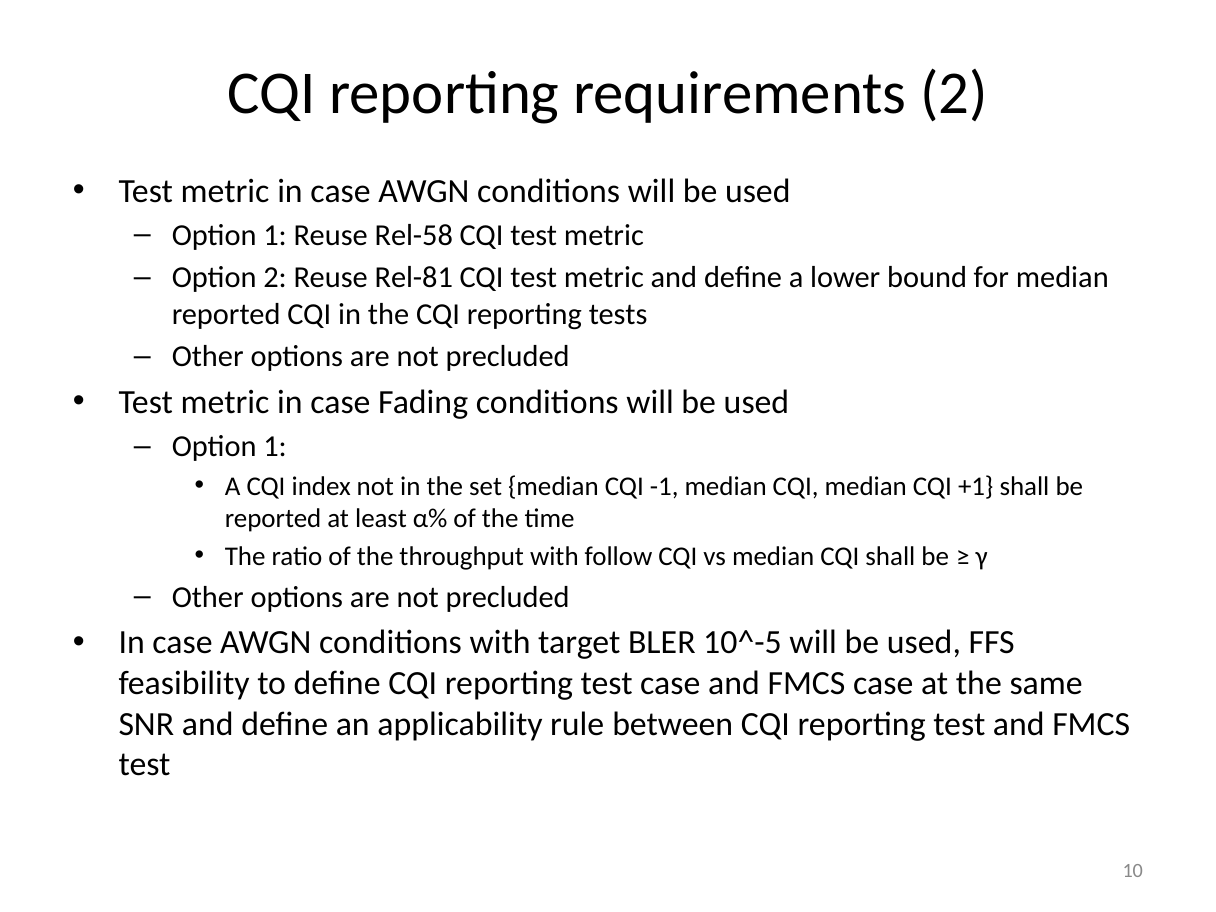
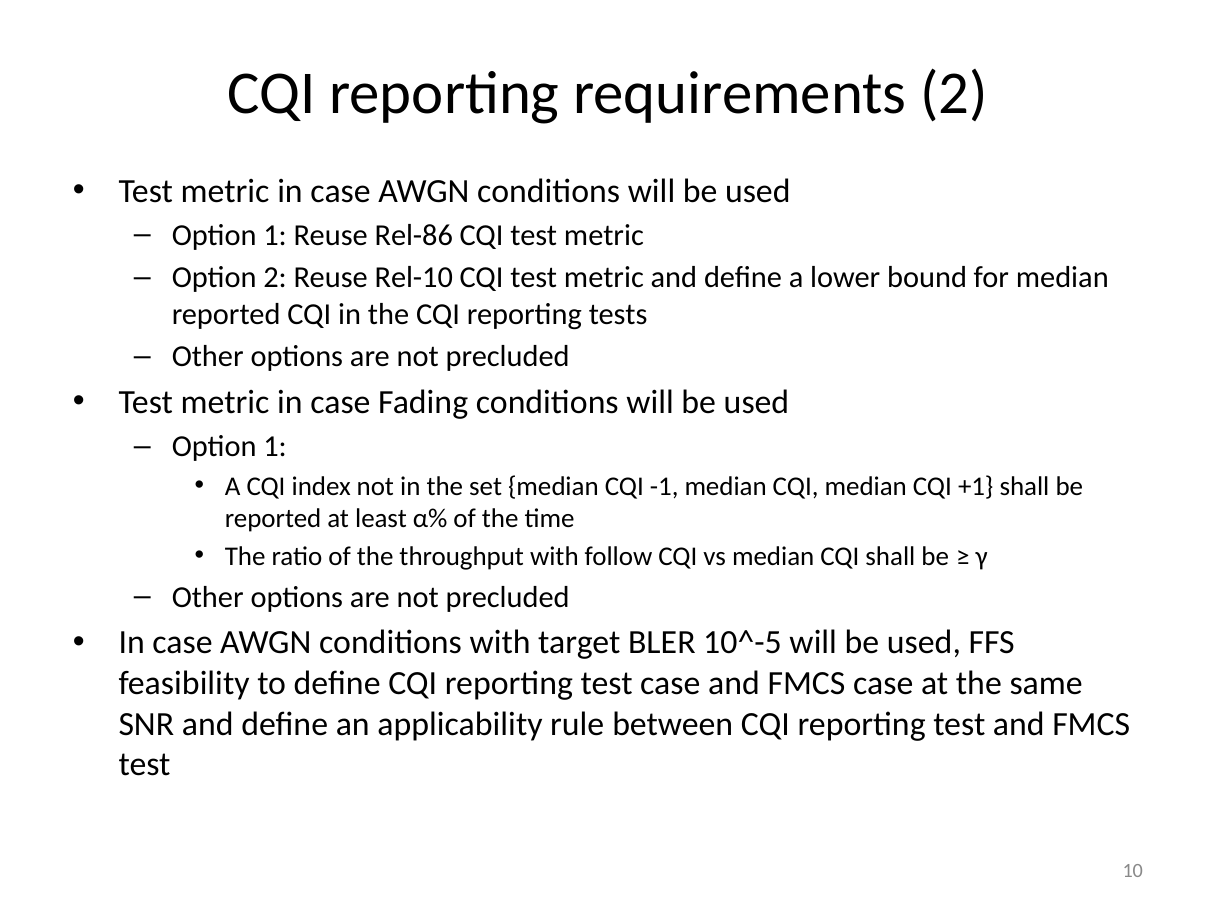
Rel-58: Rel-58 -> Rel-86
Rel-81: Rel-81 -> Rel-10
